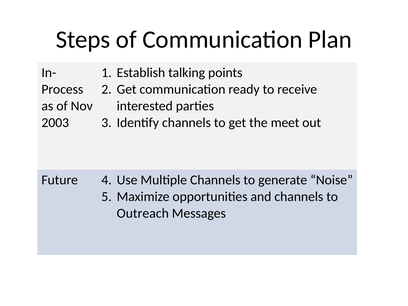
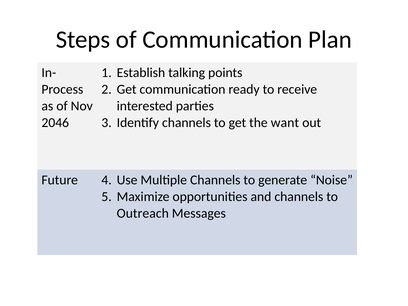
2003: 2003 -> 2046
meet: meet -> want
